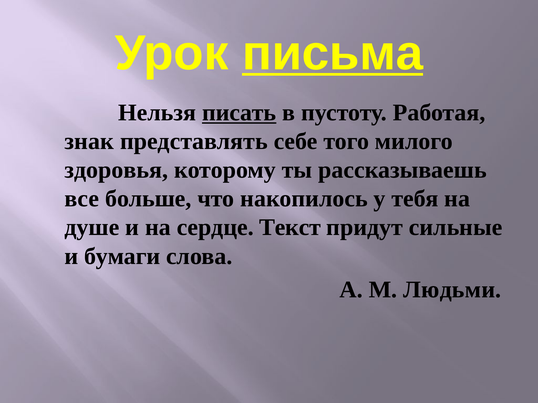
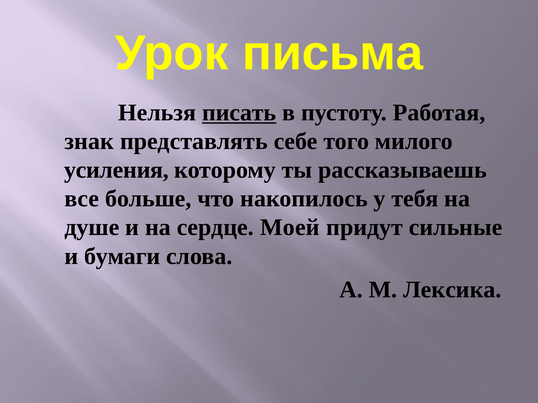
письма underline: present -> none
здоровья: здоровья -> усиления
Текст: Текст -> Моей
Людьми: Людьми -> Лексика
